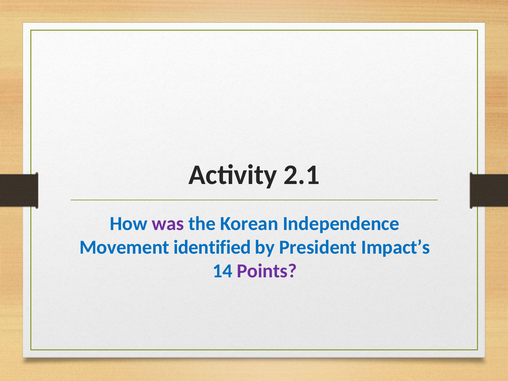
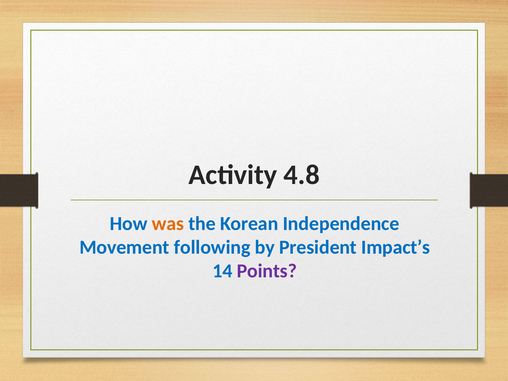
2.1: 2.1 -> 4.8
was colour: purple -> orange
identified: identified -> following
